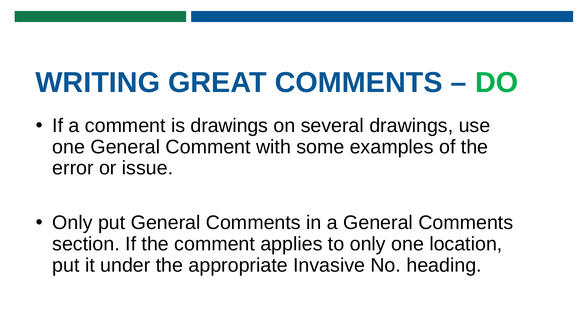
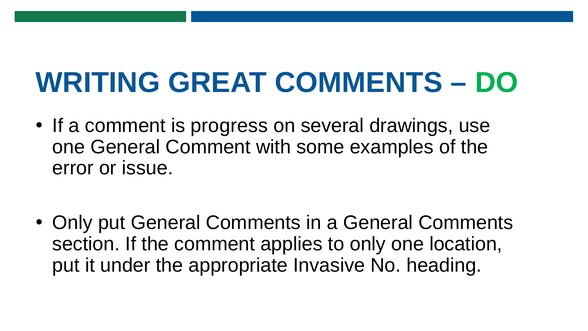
is drawings: drawings -> progress
